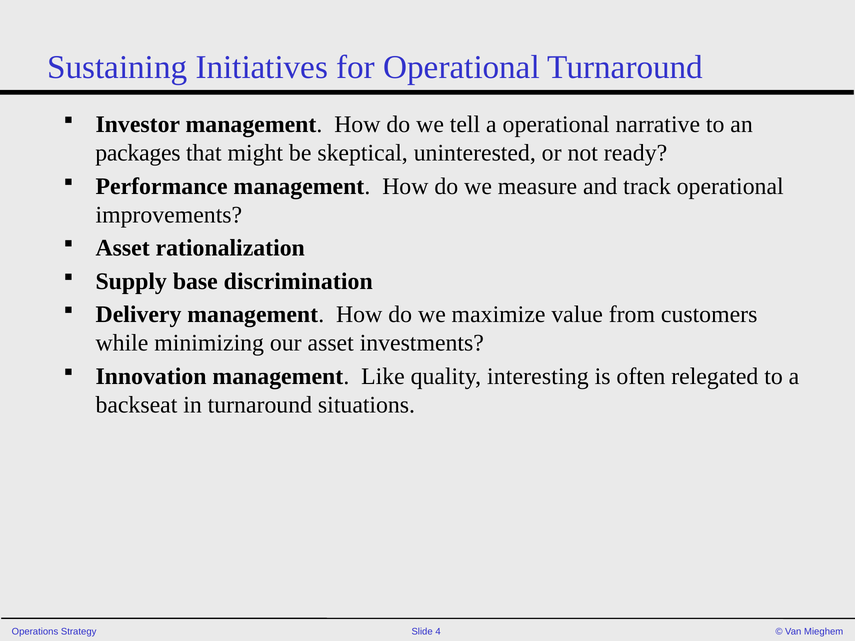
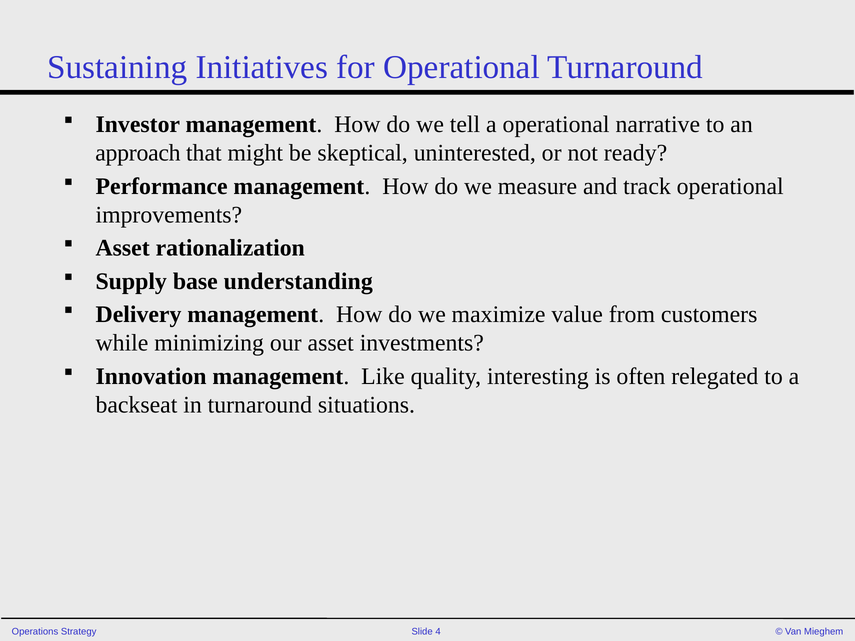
packages: packages -> approach
discrimination: discrimination -> understanding
